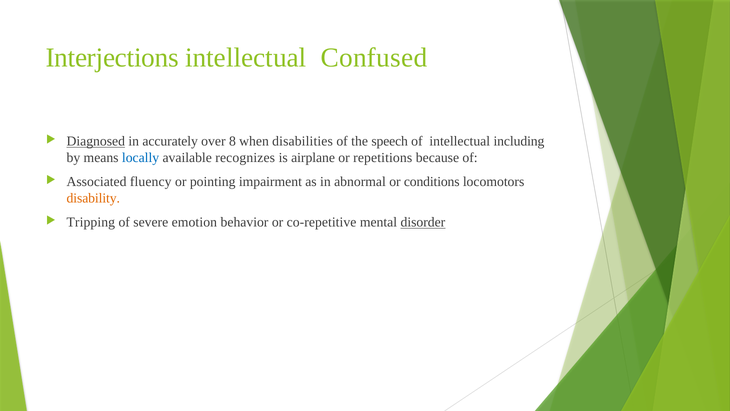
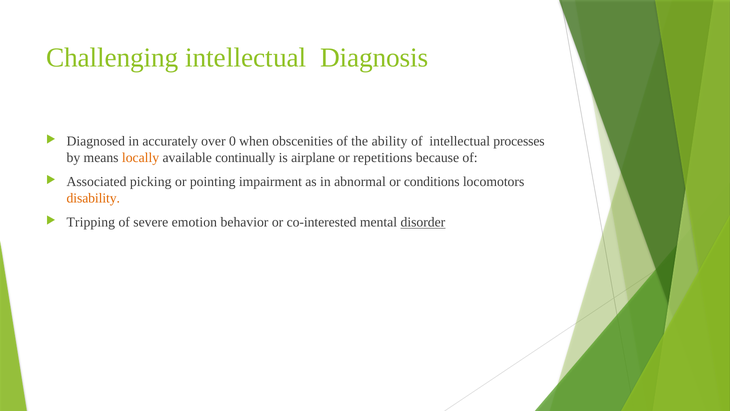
Interjections: Interjections -> Challenging
Confused: Confused -> Diagnosis
Diagnosed underline: present -> none
8: 8 -> 0
disabilities: disabilities -> obscenities
speech: speech -> ability
including: including -> processes
locally colour: blue -> orange
recognizes: recognizes -> continually
fluency: fluency -> picking
co-repetitive: co-repetitive -> co-interested
